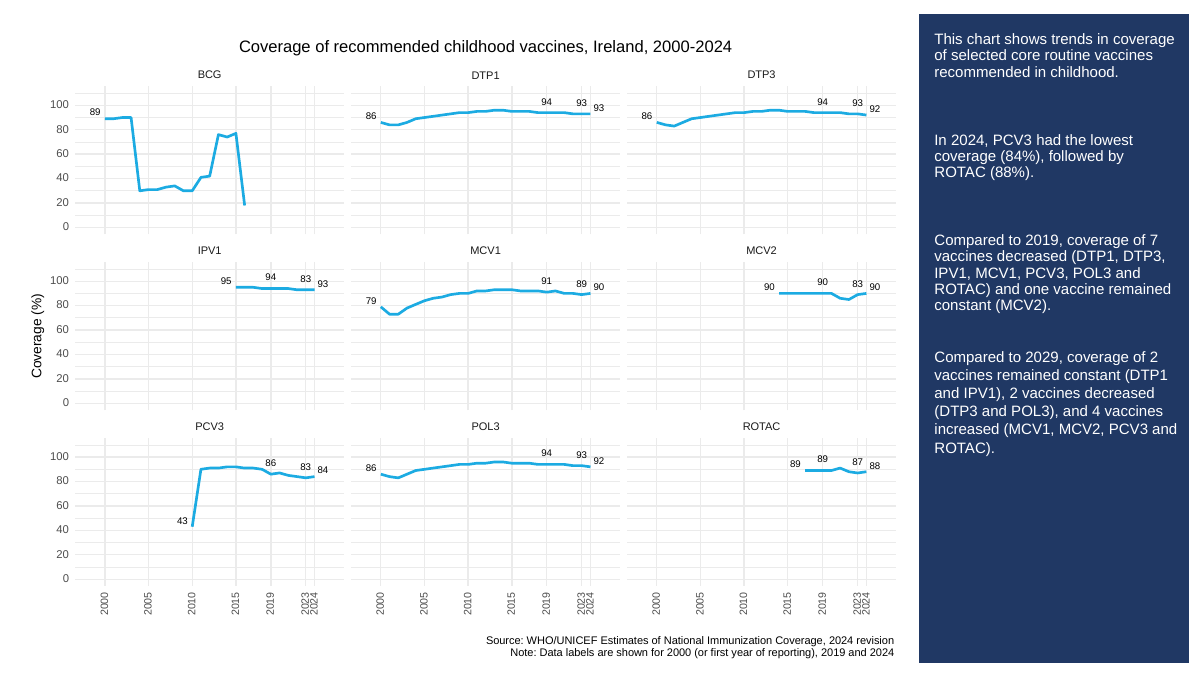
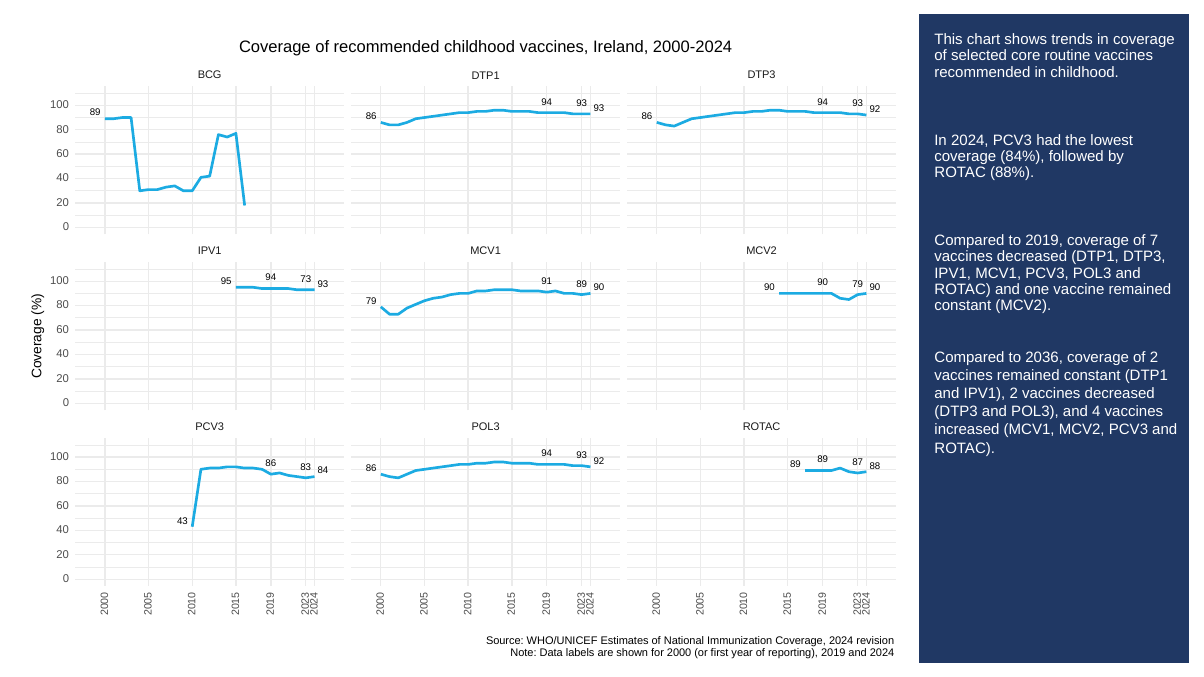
94 83: 83 -> 73
90 83: 83 -> 79
2029: 2029 -> 2036
